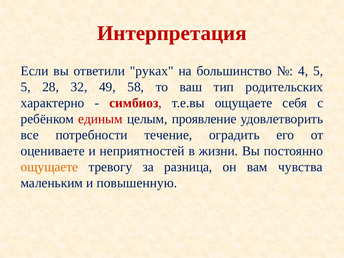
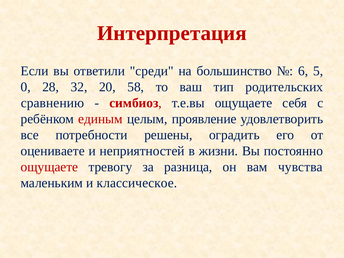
руках: руках -> среди
4: 4 -> 6
5 at (26, 87): 5 -> 0
49: 49 -> 20
характерно: характерно -> сравнению
течение: течение -> решены
ощущаете at (49, 167) colour: orange -> red
повышенную: повышенную -> классическое
